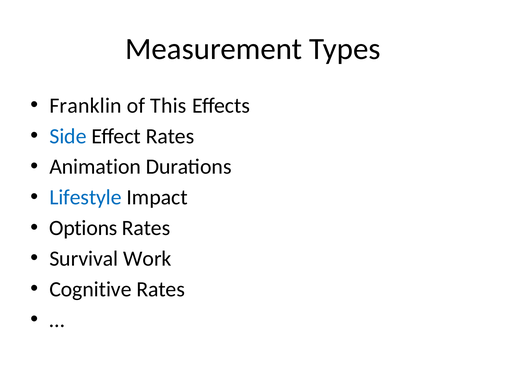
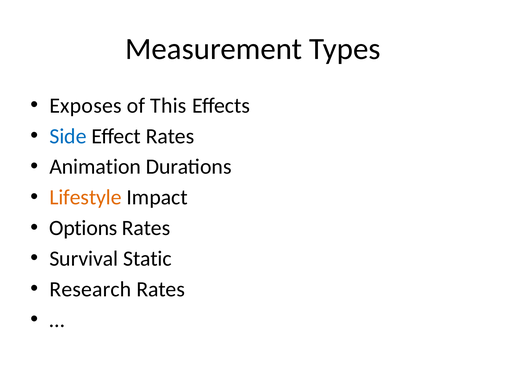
Franklin: Franklin -> Exposes
Lifestyle colour: blue -> orange
Work: Work -> Static
Cognitive: Cognitive -> Research
